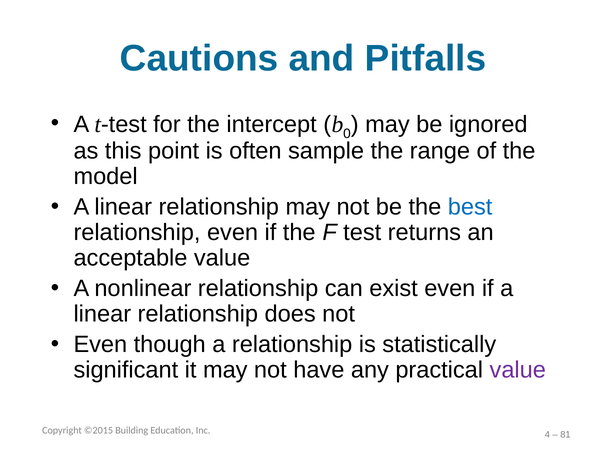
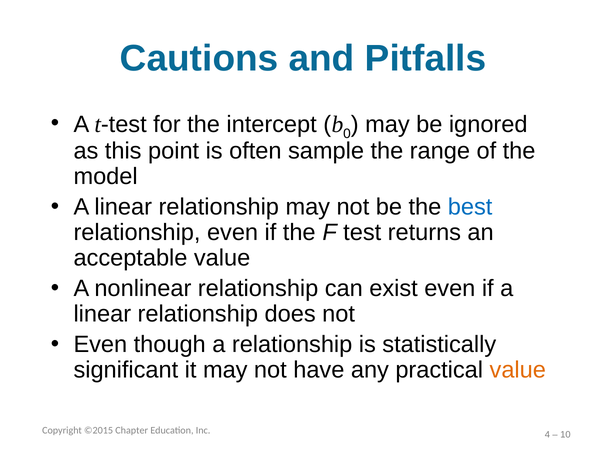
value at (518, 370) colour: purple -> orange
Building: Building -> Chapter
81: 81 -> 10
